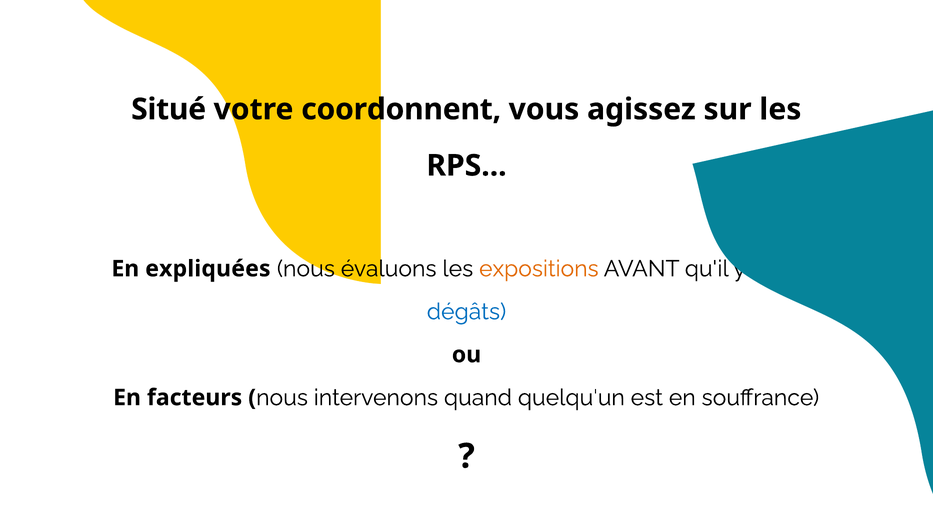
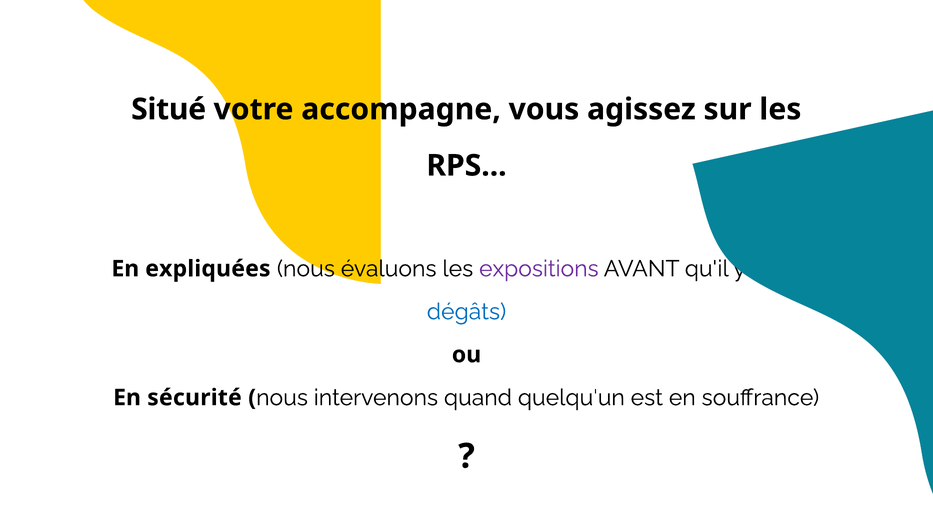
coordonnent: coordonnent -> accompagne
expositions colour: orange -> purple
facteurs: facteurs -> sécurité
